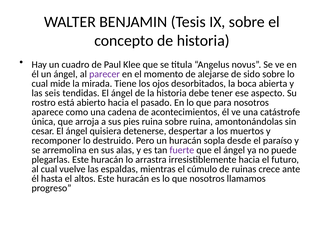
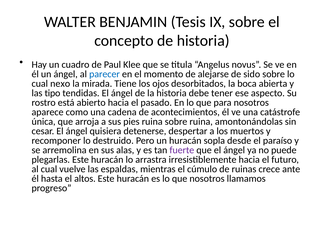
parecer colour: purple -> blue
mide: mide -> nexo
seis: seis -> tipo
